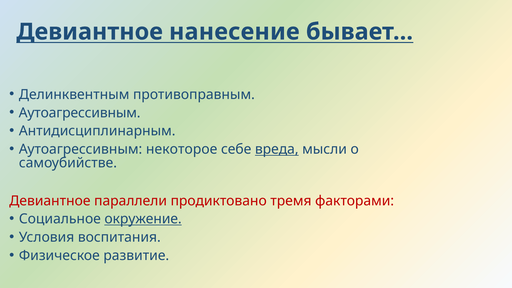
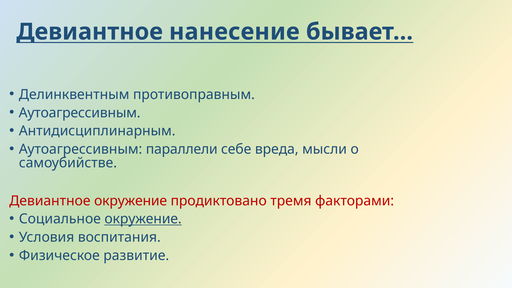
некоторое: некоторое -> параллели
вреда underline: present -> none
Девиантное параллели: параллели -> окружение
